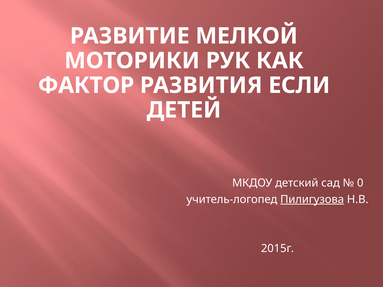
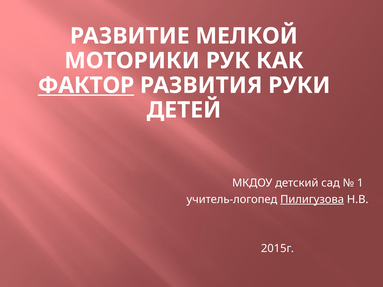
ФАКТОР underline: none -> present
ЕСЛИ: ЕСЛИ -> РУКИ
0: 0 -> 1
